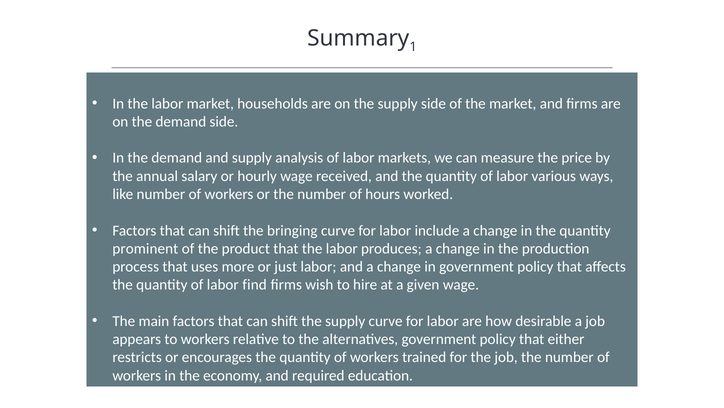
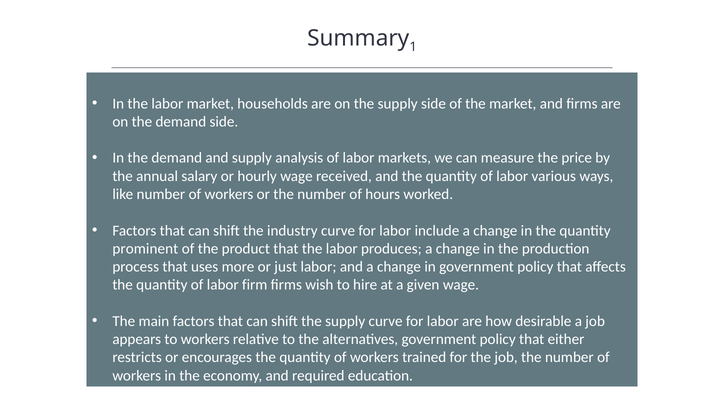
bringing: bringing -> industry
find: find -> firm
